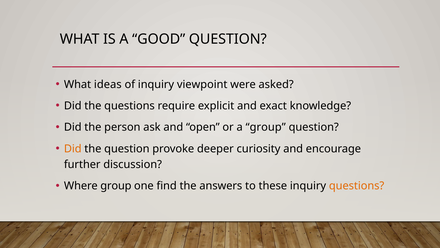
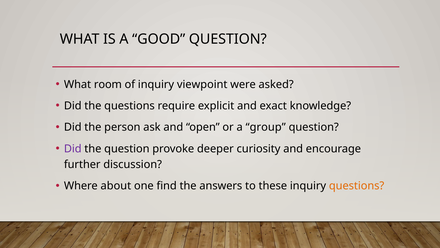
ideas: ideas -> room
Did at (73, 148) colour: orange -> purple
Where group: group -> about
